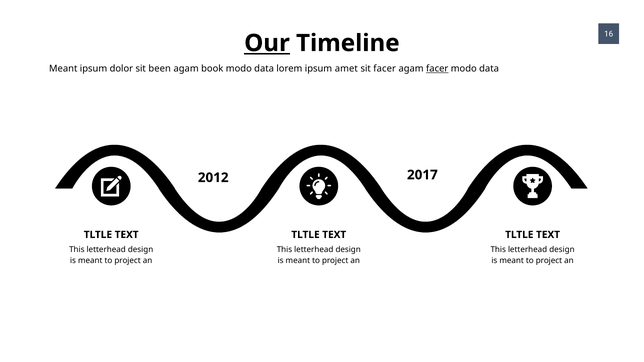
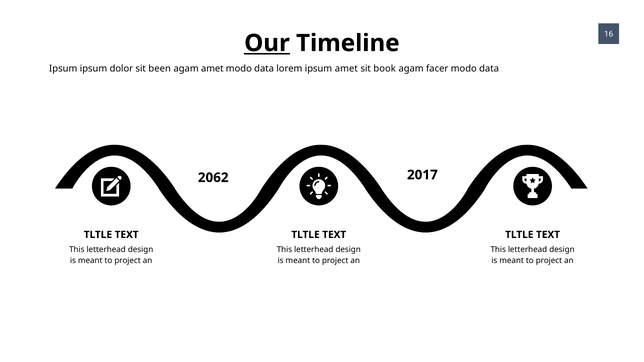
Meant at (63, 69): Meant -> Ipsum
agam book: book -> amet
sit facer: facer -> book
facer at (437, 69) underline: present -> none
2012: 2012 -> 2062
